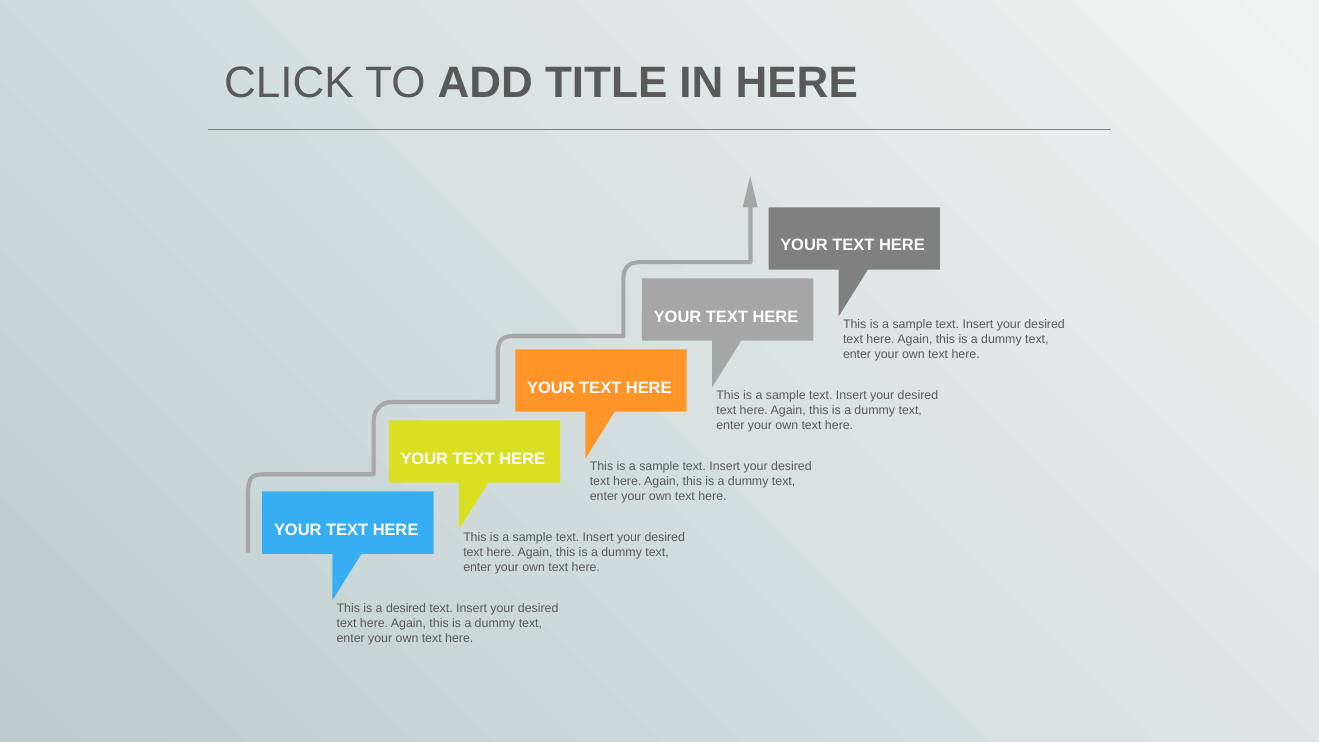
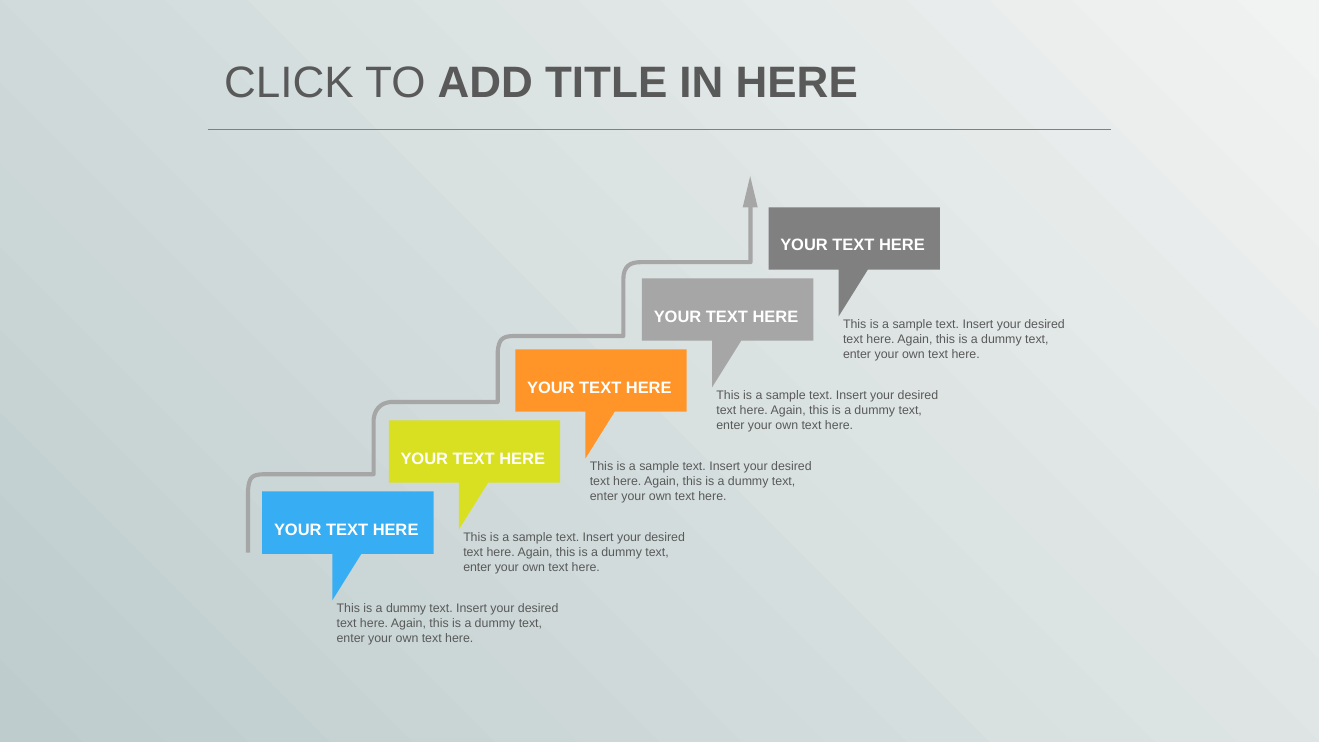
desired at (406, 609): desired -> dummy
